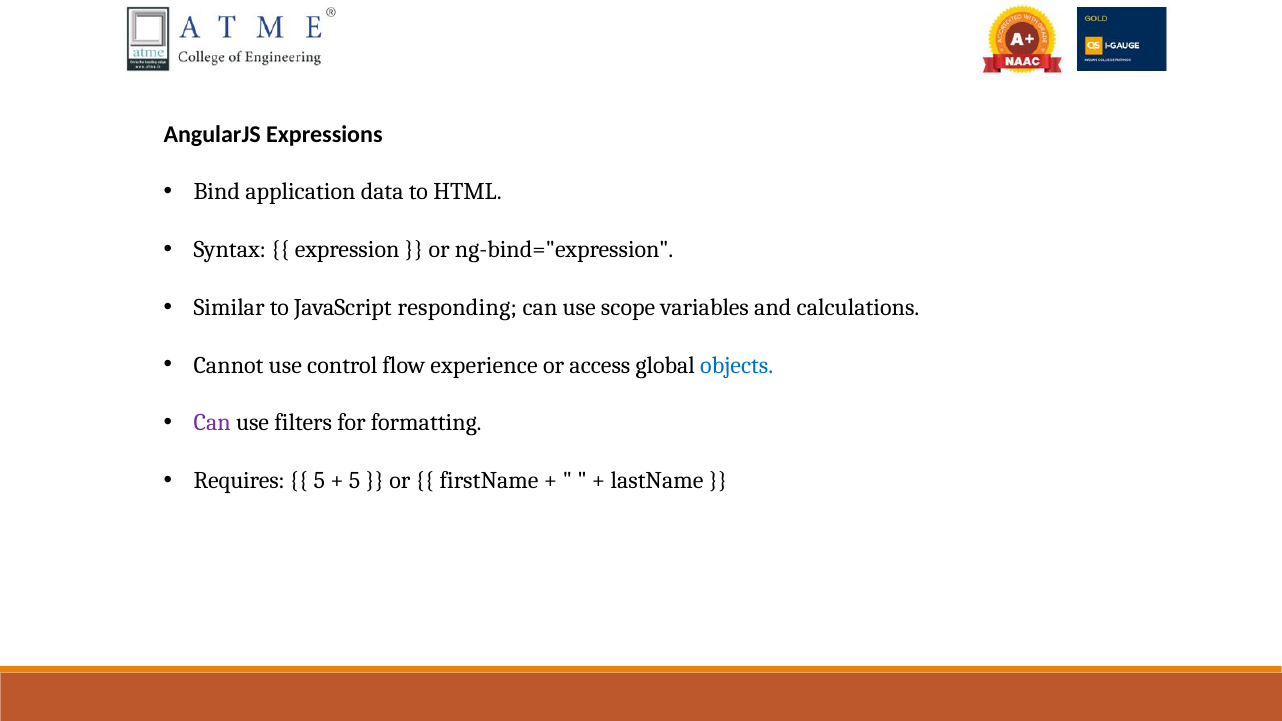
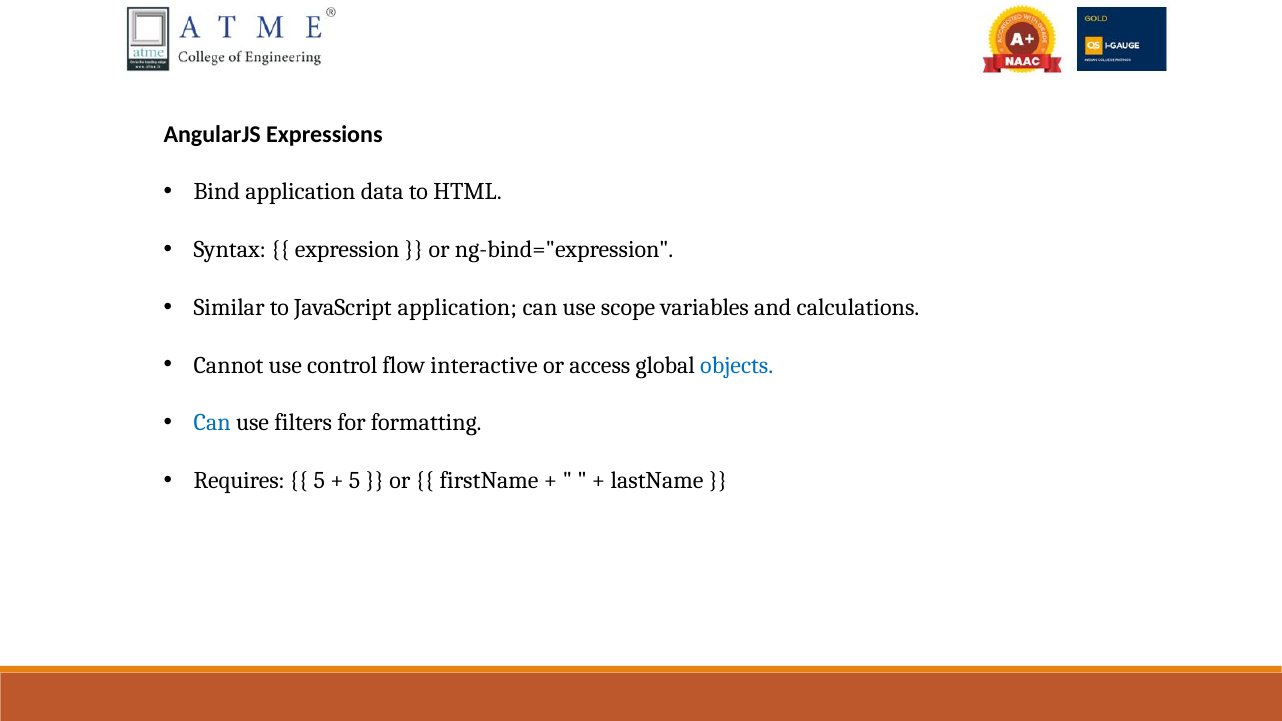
JavaScript responding: responding -> application
experience: experience -> interactive
Can at (212, 423) colour: purple -> blue
